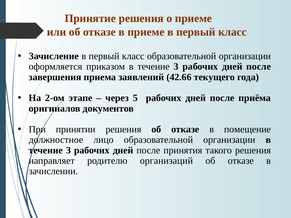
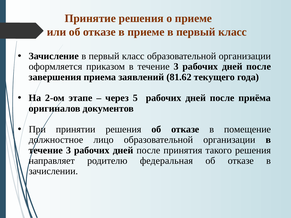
42.66: 42.66 -> 81.62
организаций: организаций -> федеральная
